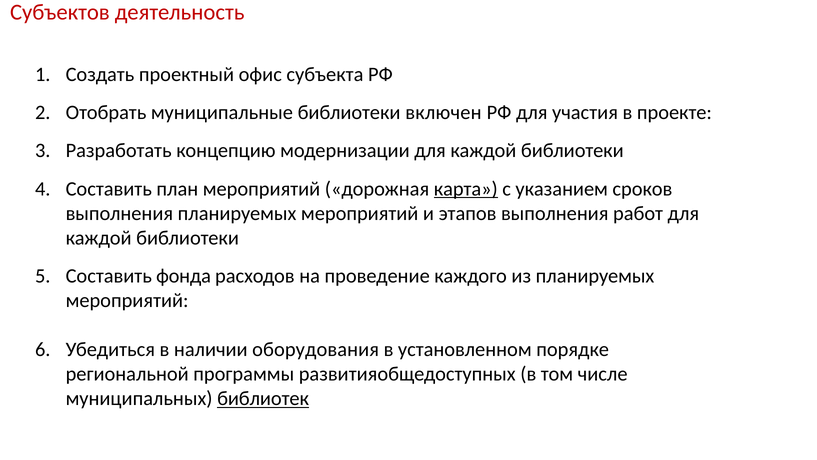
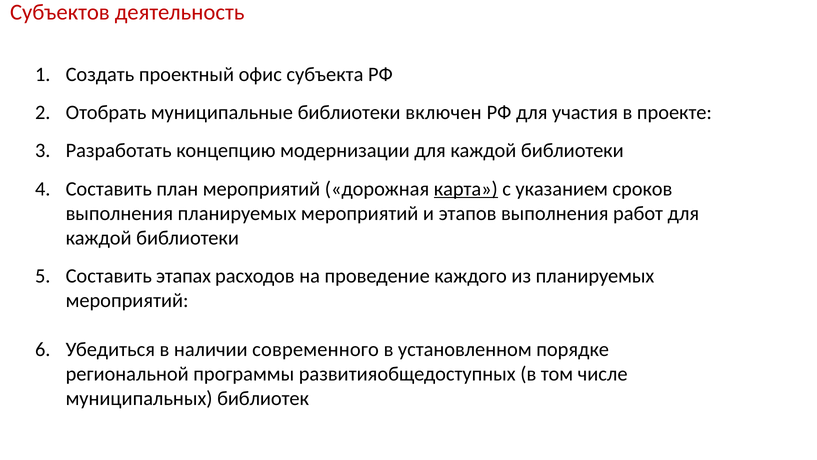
фонда: фонда -> этапах
оборудования: оборудования -> современного
библиотек underline: present -> none
